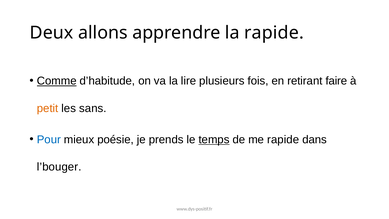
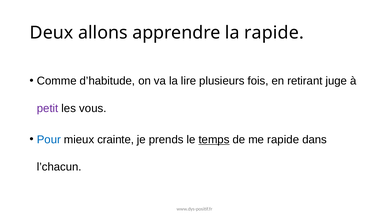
Comme underline: present -> none
faire: faire -> juge
petit colour: orange -> purple
sans: sans -> vous
poésie: poésie -> crainte
l’bouger: l’bouger -> l’chacun
